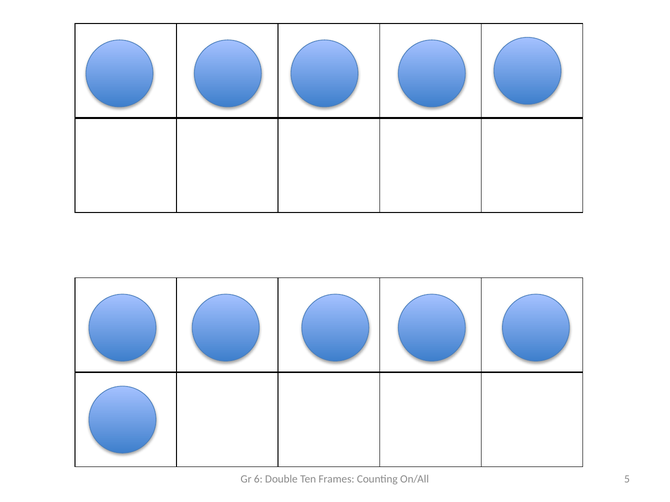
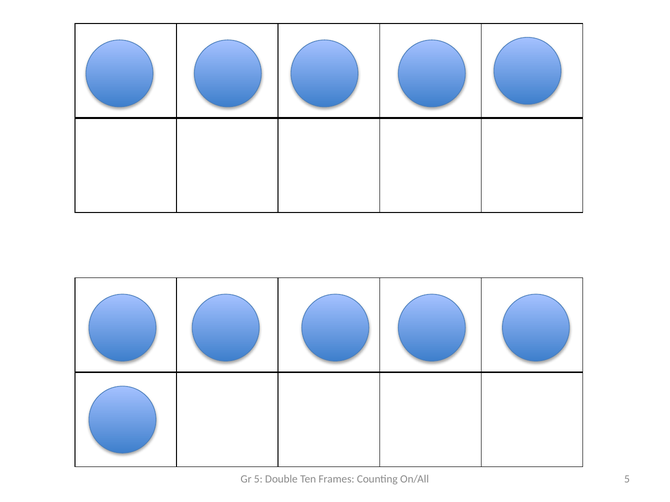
Gr 6: 6 -> 5
